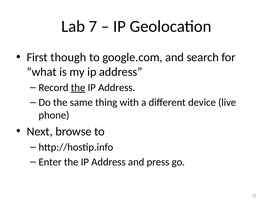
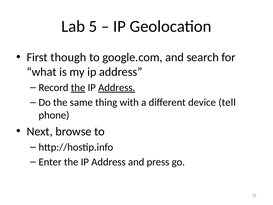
7: 7 -> 5
Address at (117, 88) underline: none -> present
live: live -> tell
